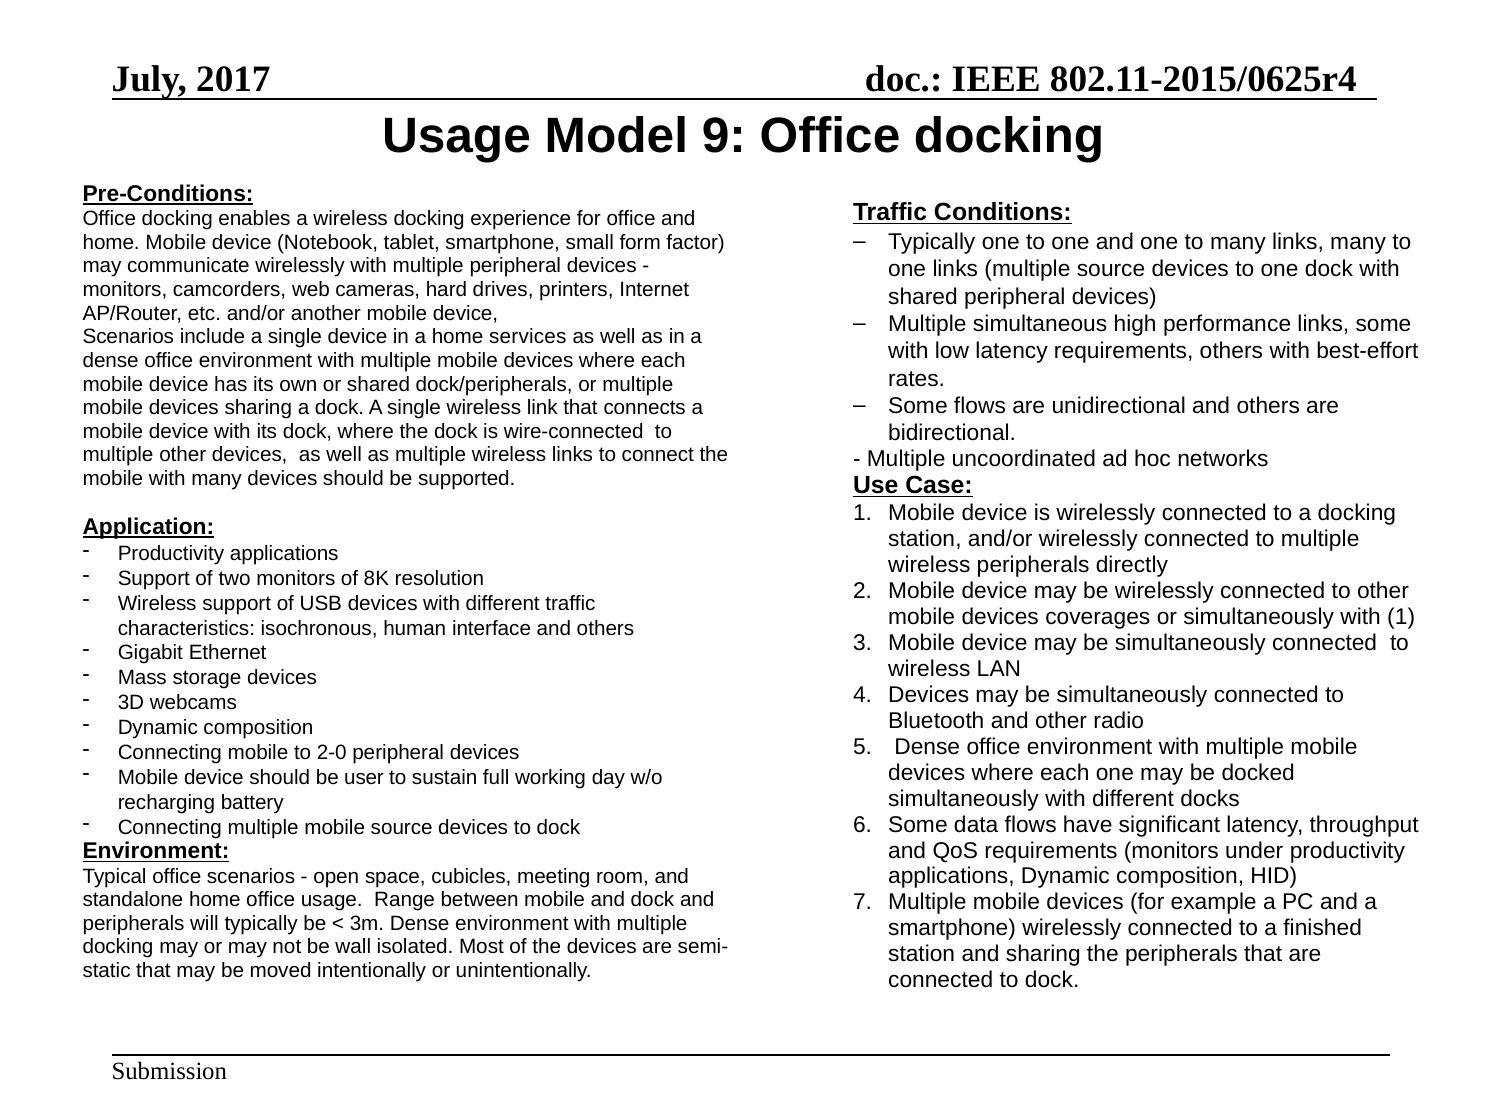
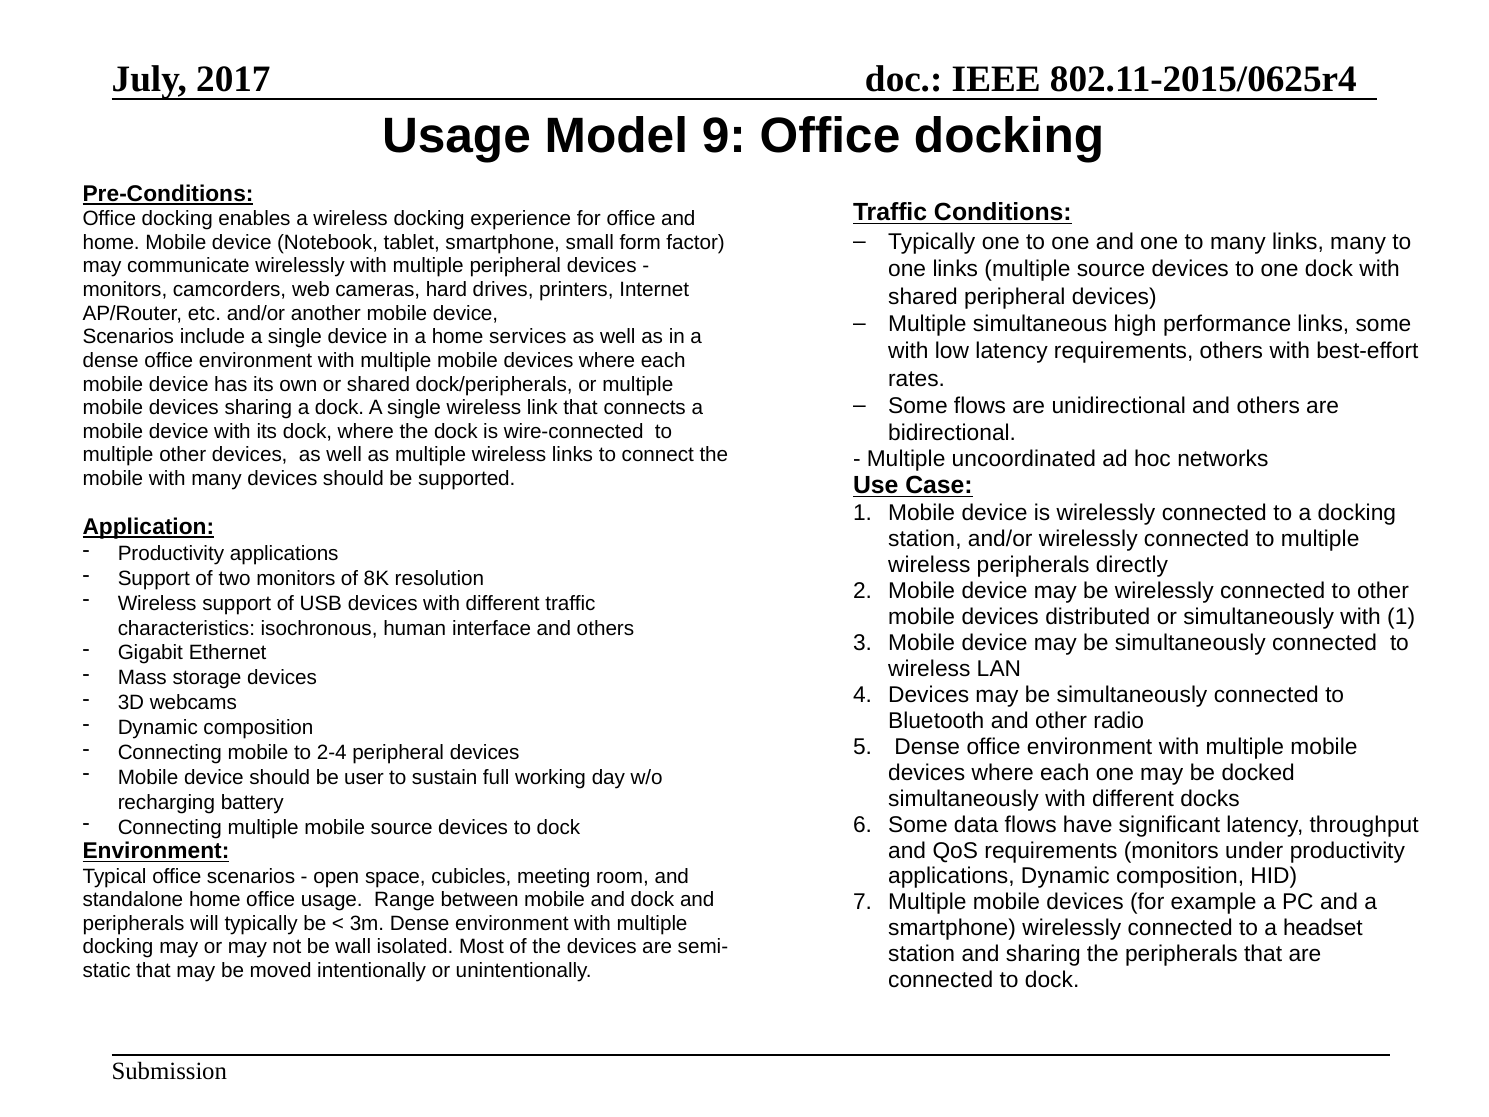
coverages: coverages -> distributed
2-0: 2-0 -> 2-4
finished: finished -> headset
